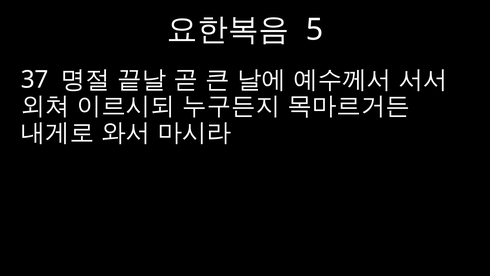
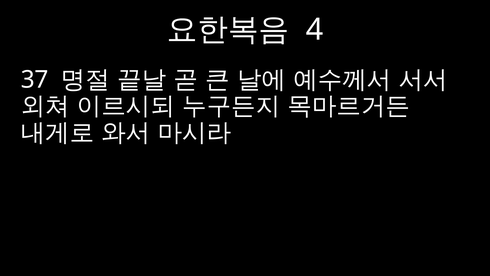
5: 5 -> 4
